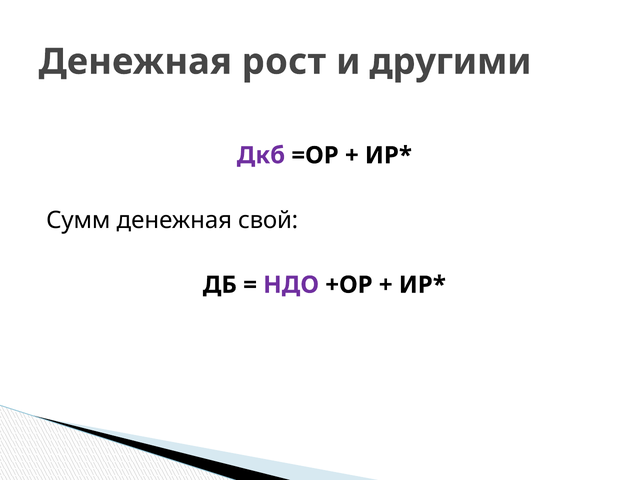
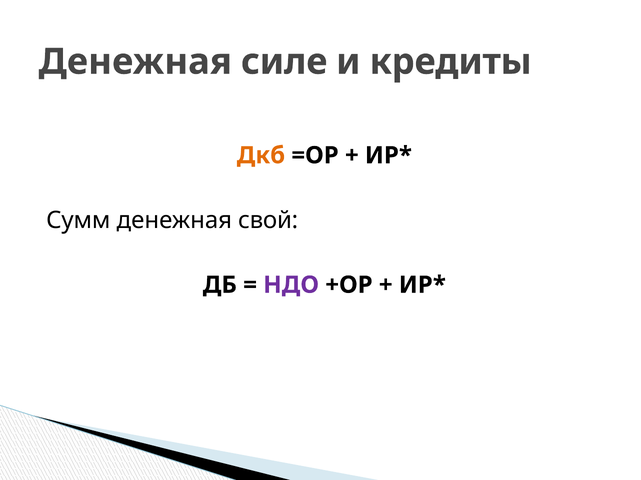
рост: рост -> силе
другими: другими -> кредиты
Дкб colour: purple -> orange
